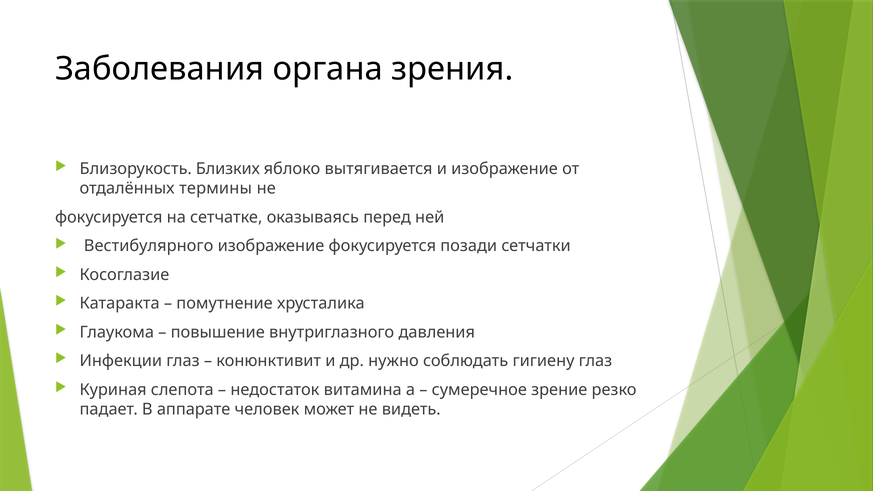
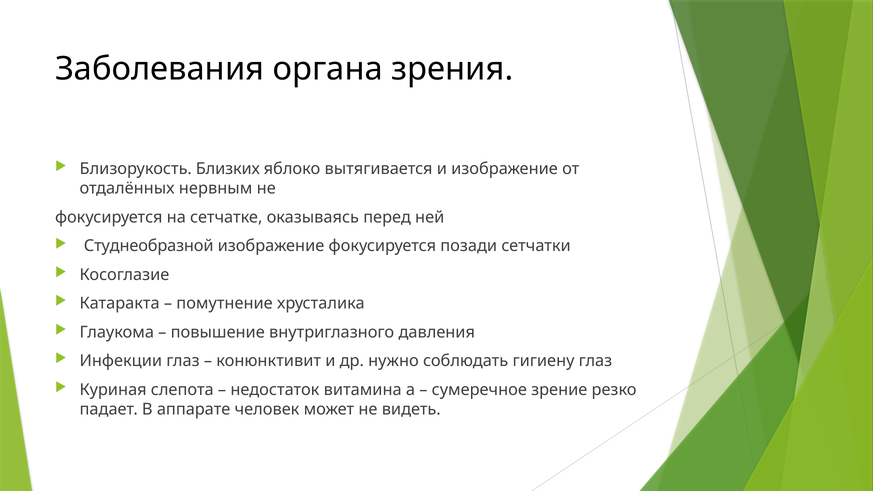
термины: термины -> нервным
Вестибулярного: Вестибулярного -> Студнеобразной
